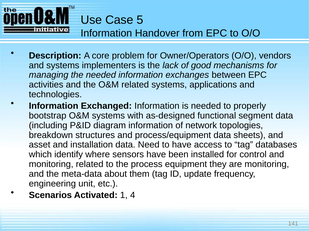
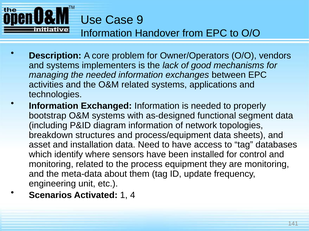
5: 5 -> 9
